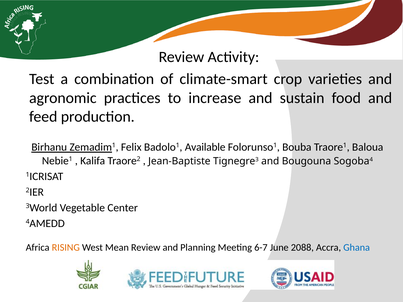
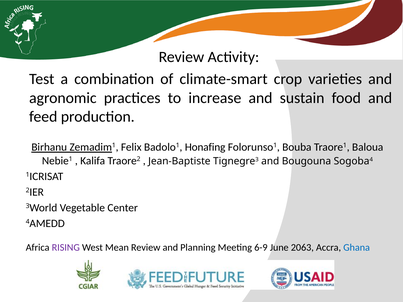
Available: Available -> Honafing
RISING colour: orange -> purple
6-7: 6-7 -> 6-9
2088: 2088 -> 2063
